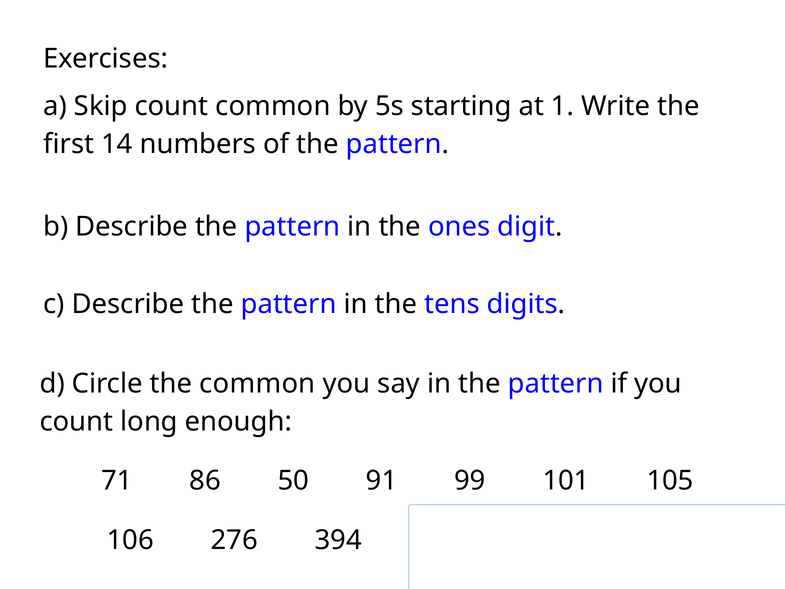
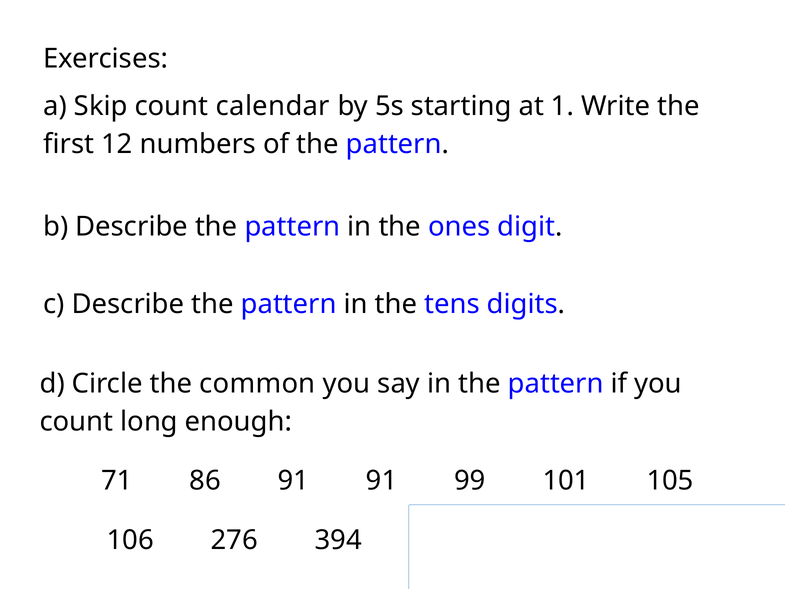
count common: common -> calendar
14: 14 -> 12
86 50: 50 -> 91
